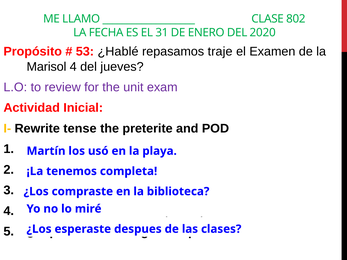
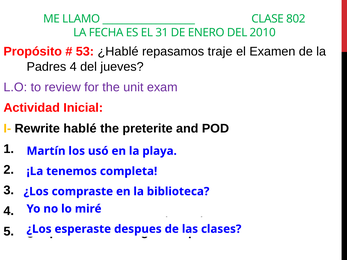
2020: 2020 -> 2010
Marisol: Marisol -> Padres
tense: tense -> hablé
